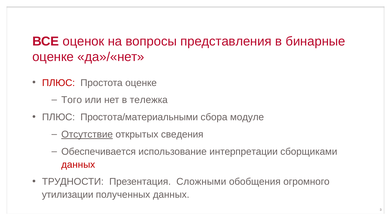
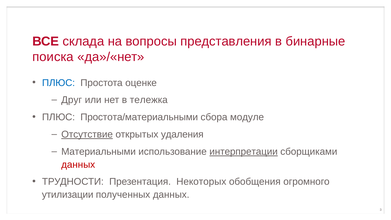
оценок: оценок -> склада
оценке at (53, 57): оценке -> поиска
ПЛЮС at (59, 83) colour: red -> blue
Того: Того -> Друг
сведения: сведения -> удаления
Обеспечивается: Обеспечивается -> Материальными
интерпретации underline: none -> present
Сложными: Сложными -> Некоторых
